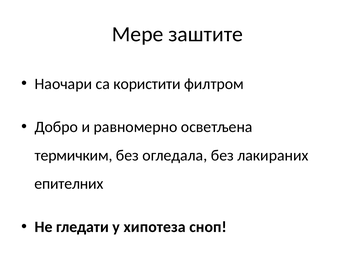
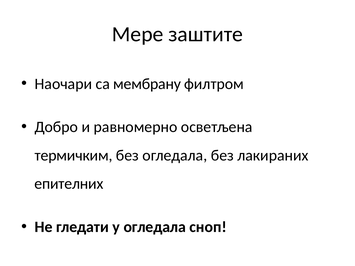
користити: користити -> мембрану
у хипотеза: хипотеза -> огледала
